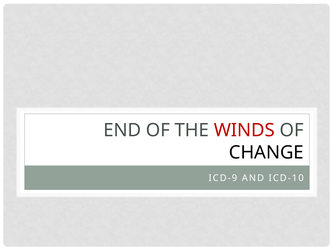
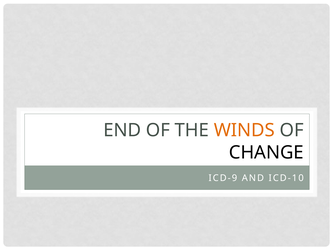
WINDS colour: red -> orange
